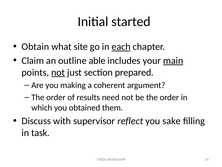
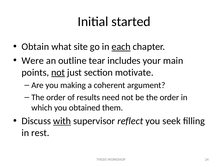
Claim: Claim -> Were
able: able -> tear
main underline: present -> none
prepared: prepared -> motivate
with underline: none -> present
sake: sake -> seek
task: task -> rest
